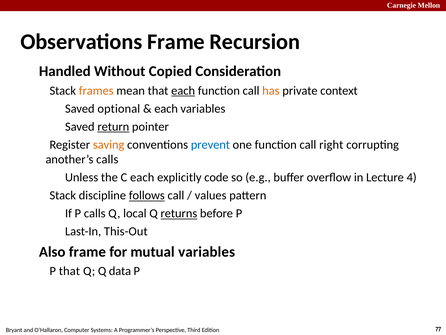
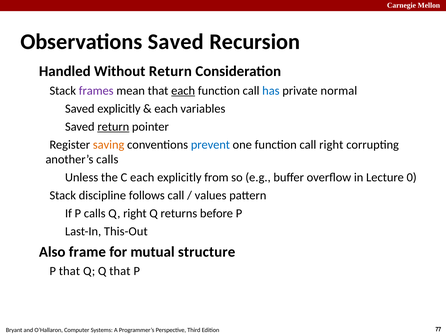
Observations Frame: Frame -> Saved
Without Copied: Copied -> Return
frames colour: orange -> purple
has colour: orange -> blue
context: context -> normal
optional at (119, 109): optional -> explicitly
code: code -> from
4: 4 -> 0
follows underline: present -> none
Q local: local -> right
returns underline: present -> none
mutual variables: variables -> structure
Q data: data -> that
